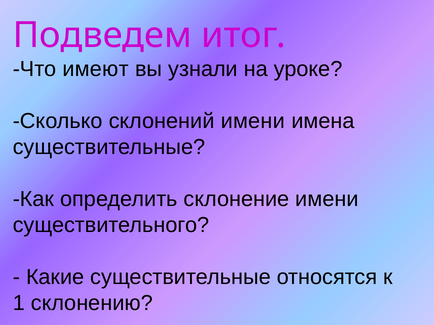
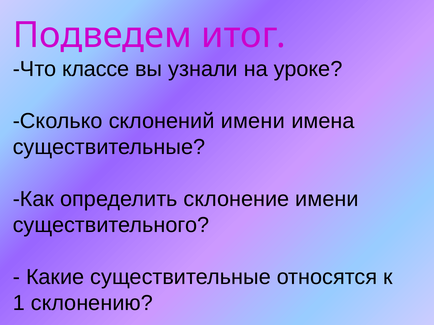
имеют: имеют -> классе
